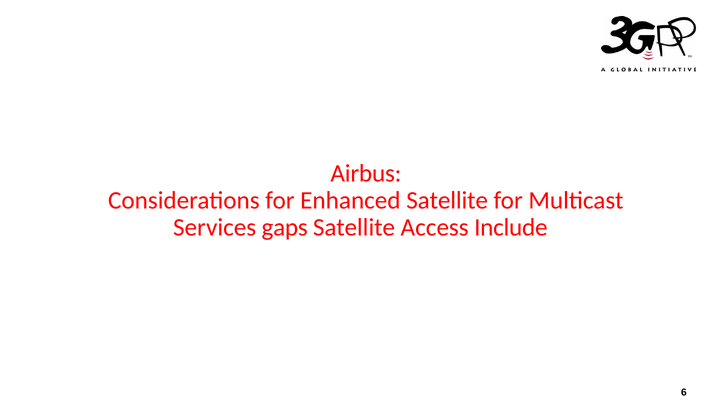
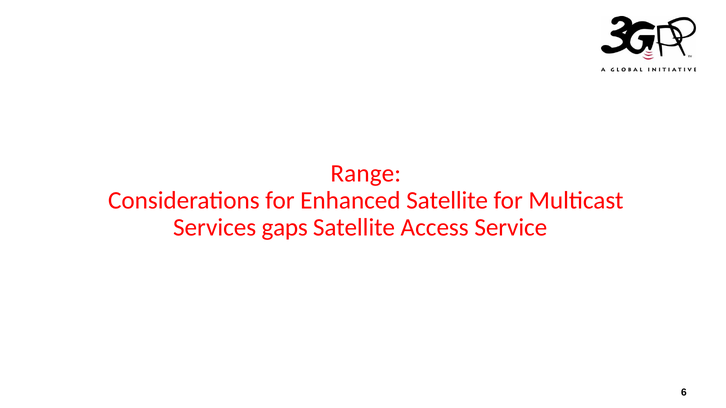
Airbus: Airbus -> Range
Include: Include -> Service
